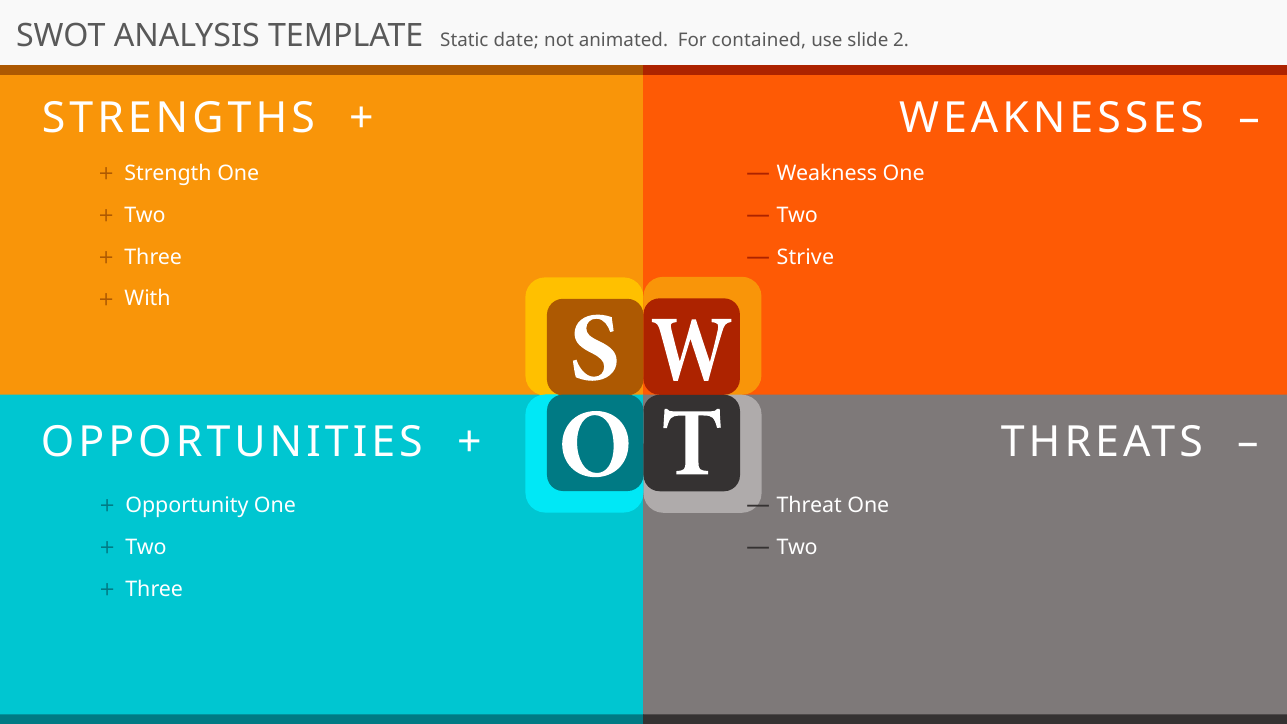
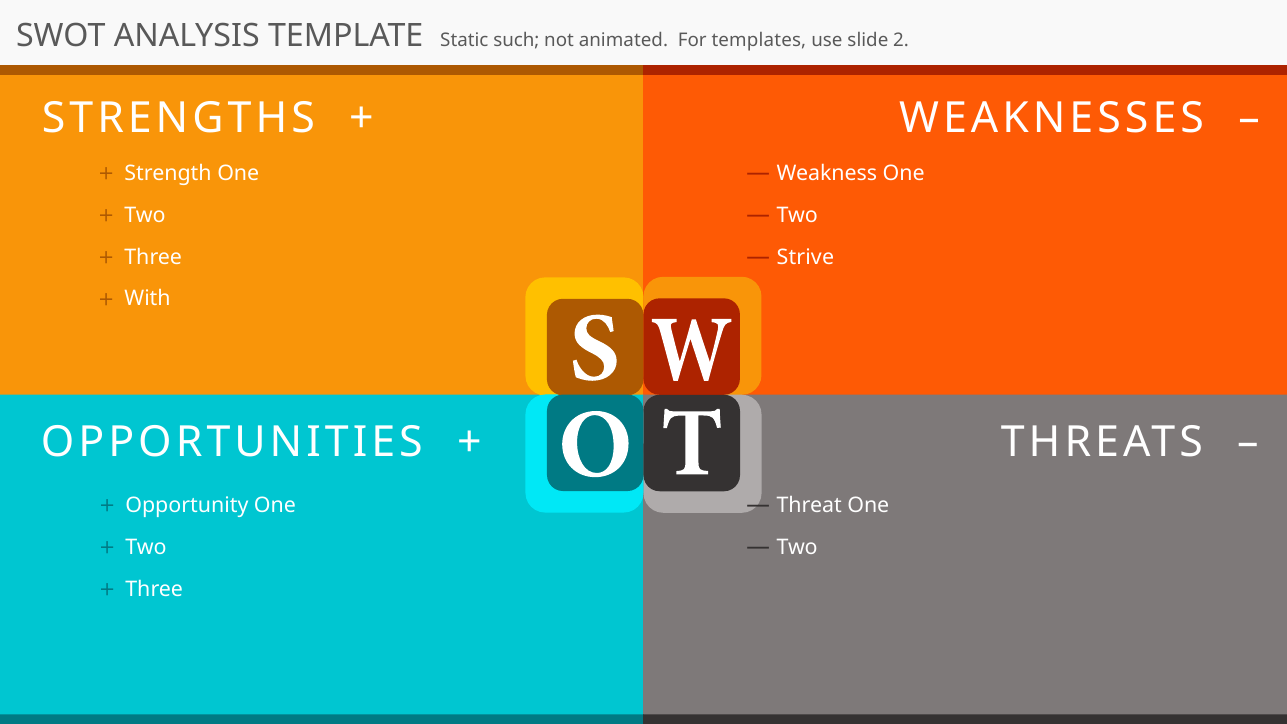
date: date -> such
contained: contained -> templates
